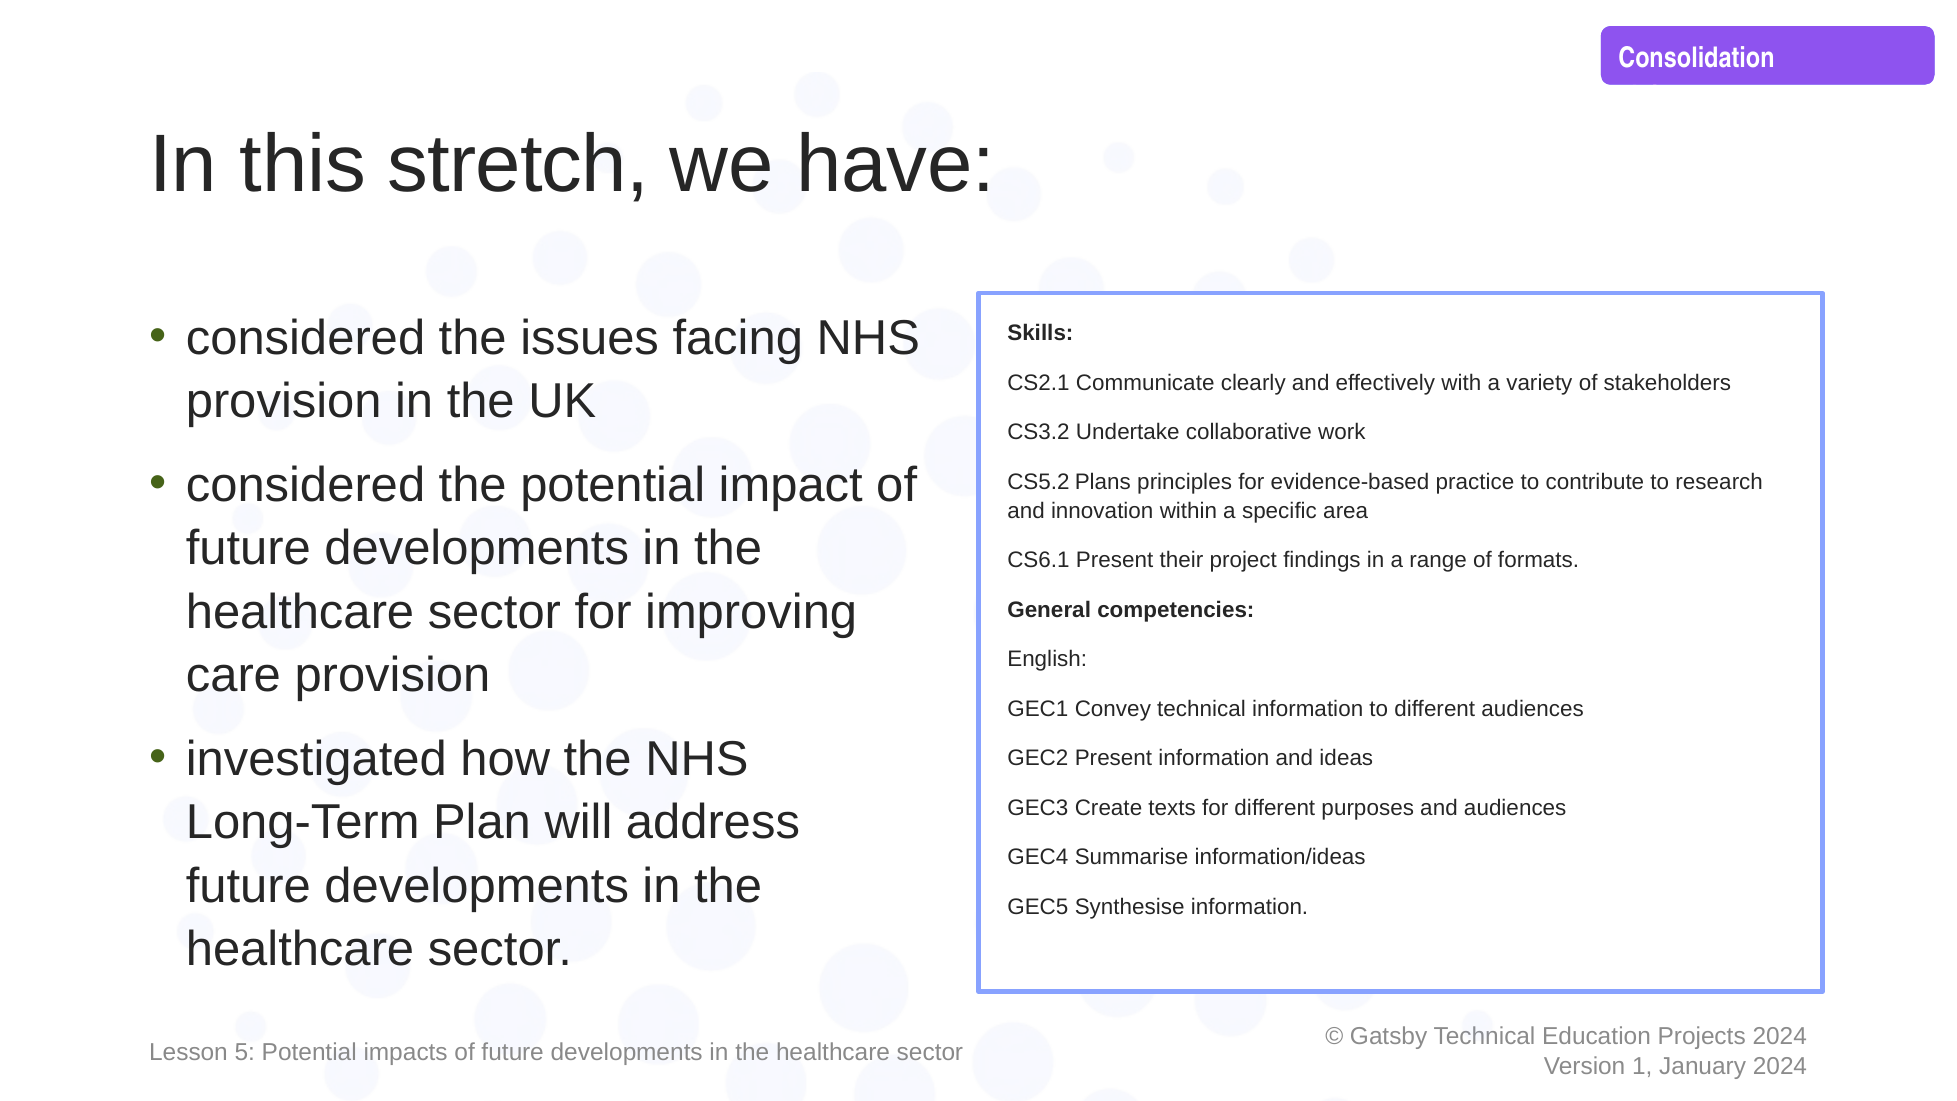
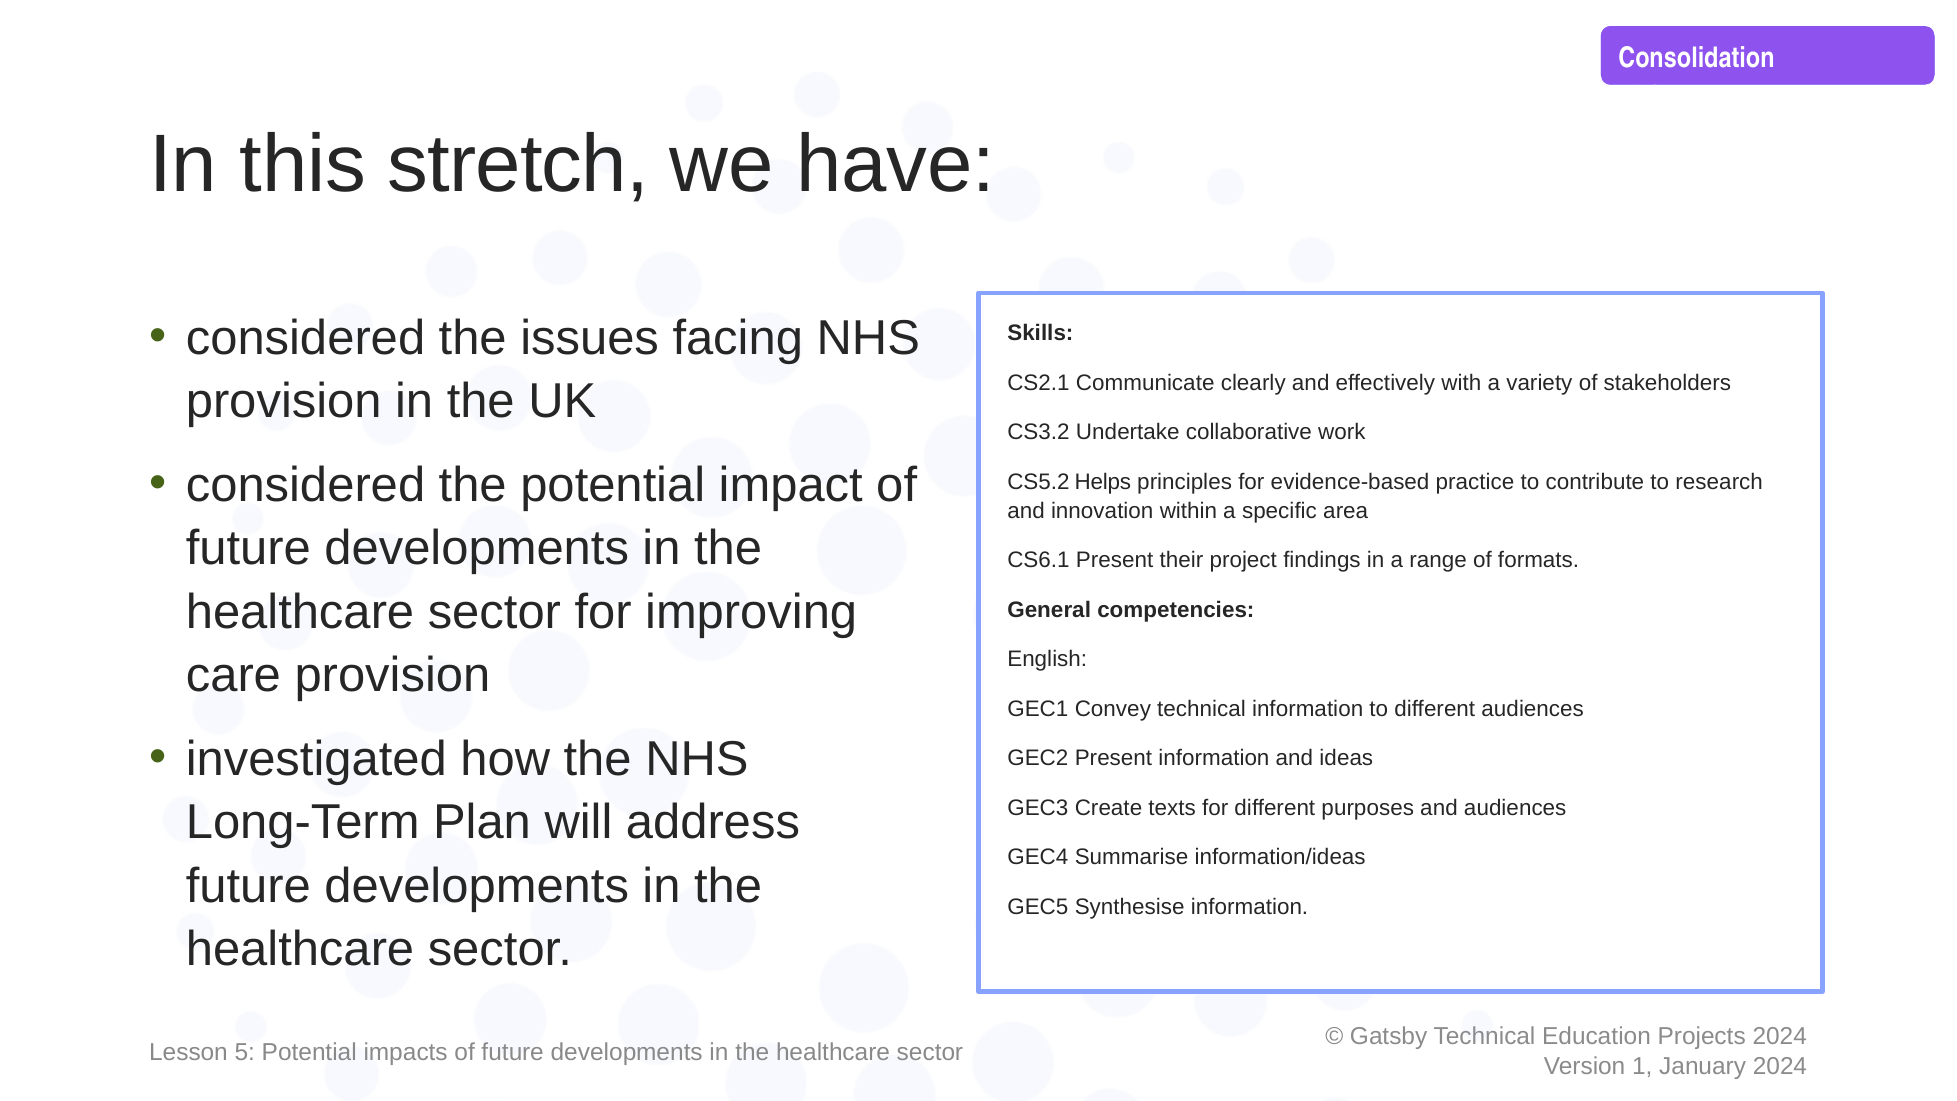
Plans: Plans -> Helps
